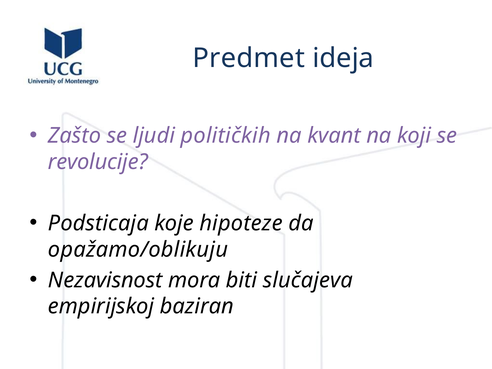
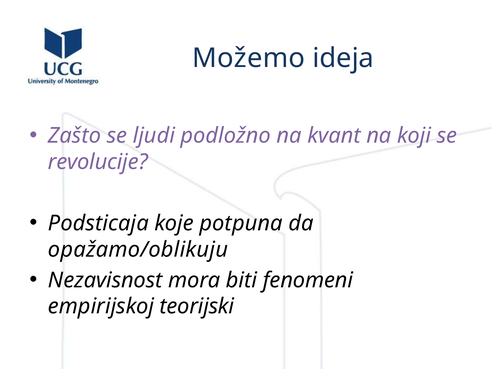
Predmet: Predmet -> Možemo
političkih: političkih -> podložno
hipoteze: hipoteze -> potpuna
slučajeva: slučajeva -> fenomeni
baziran: baziran -> teorijski
